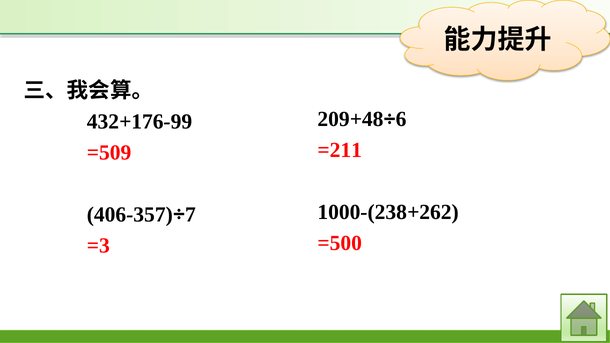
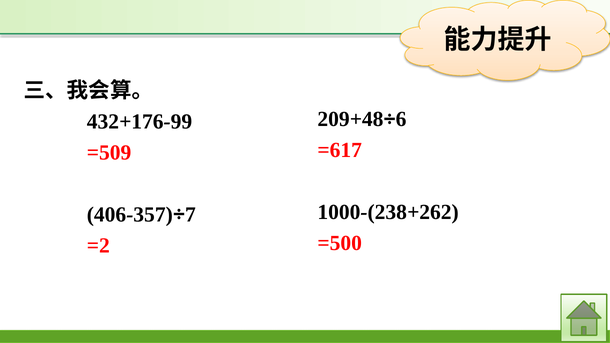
=211: =211 -> =617
=3: =3 -> =2
